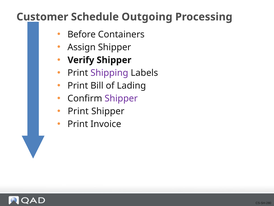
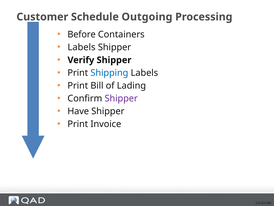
Assign at (82, 47): Assign -> Labels
Shipping colour: purple -> blue
Print at (78, 111): Print -> Have
